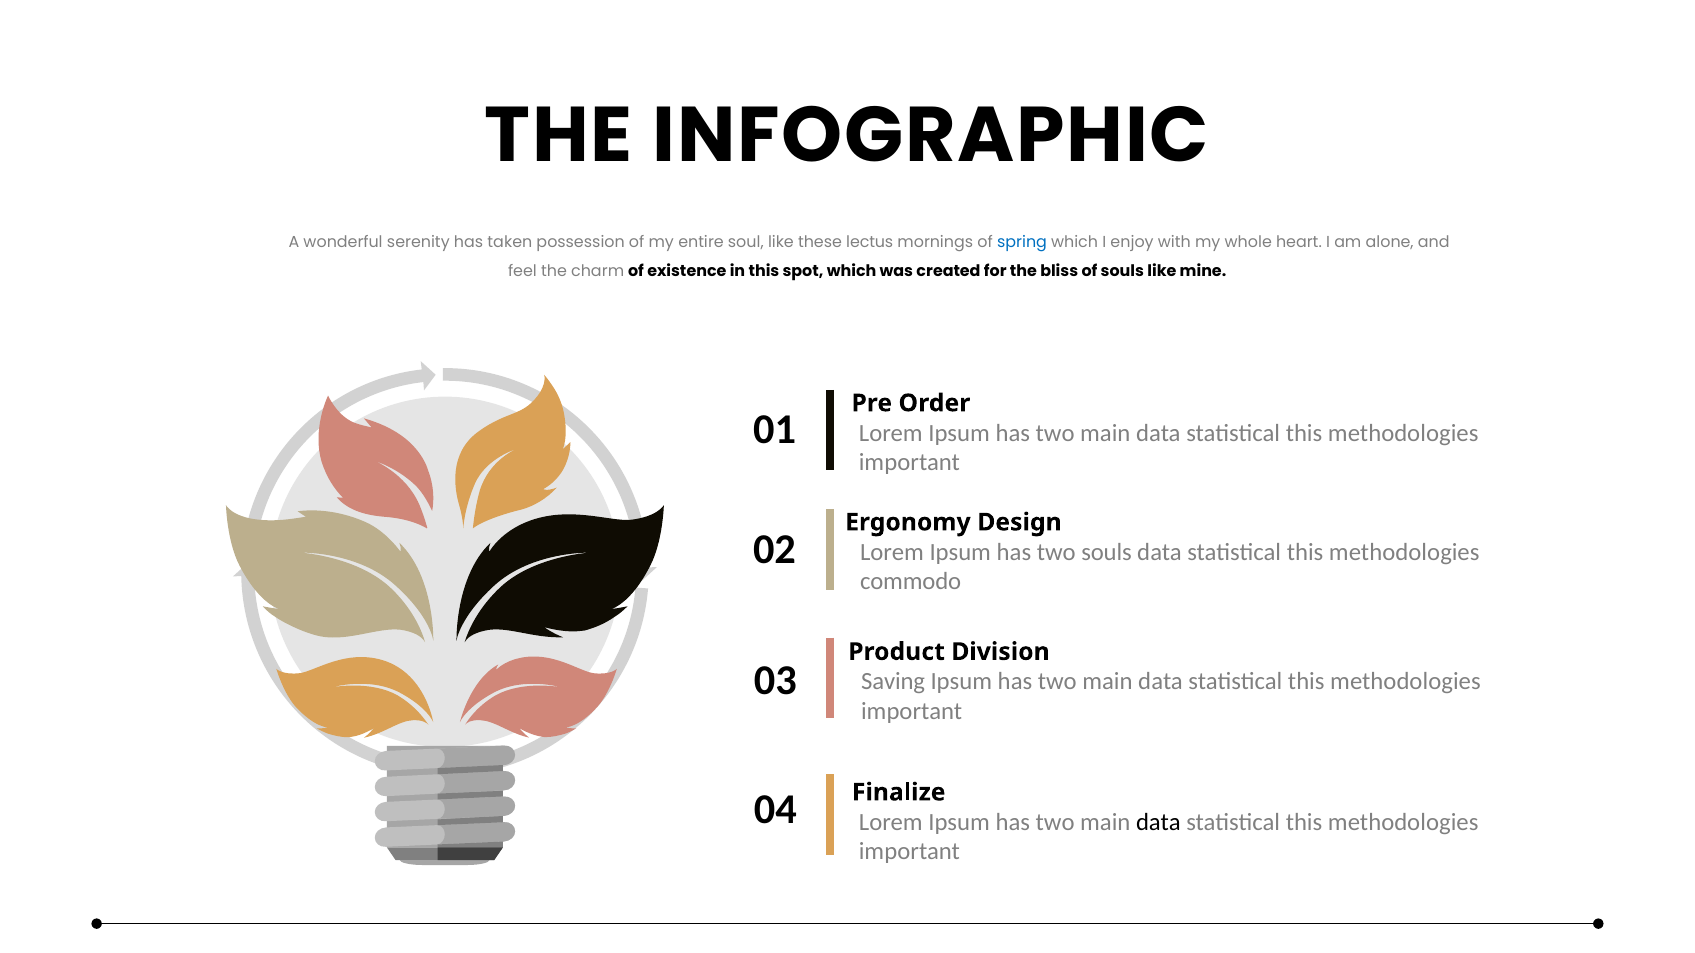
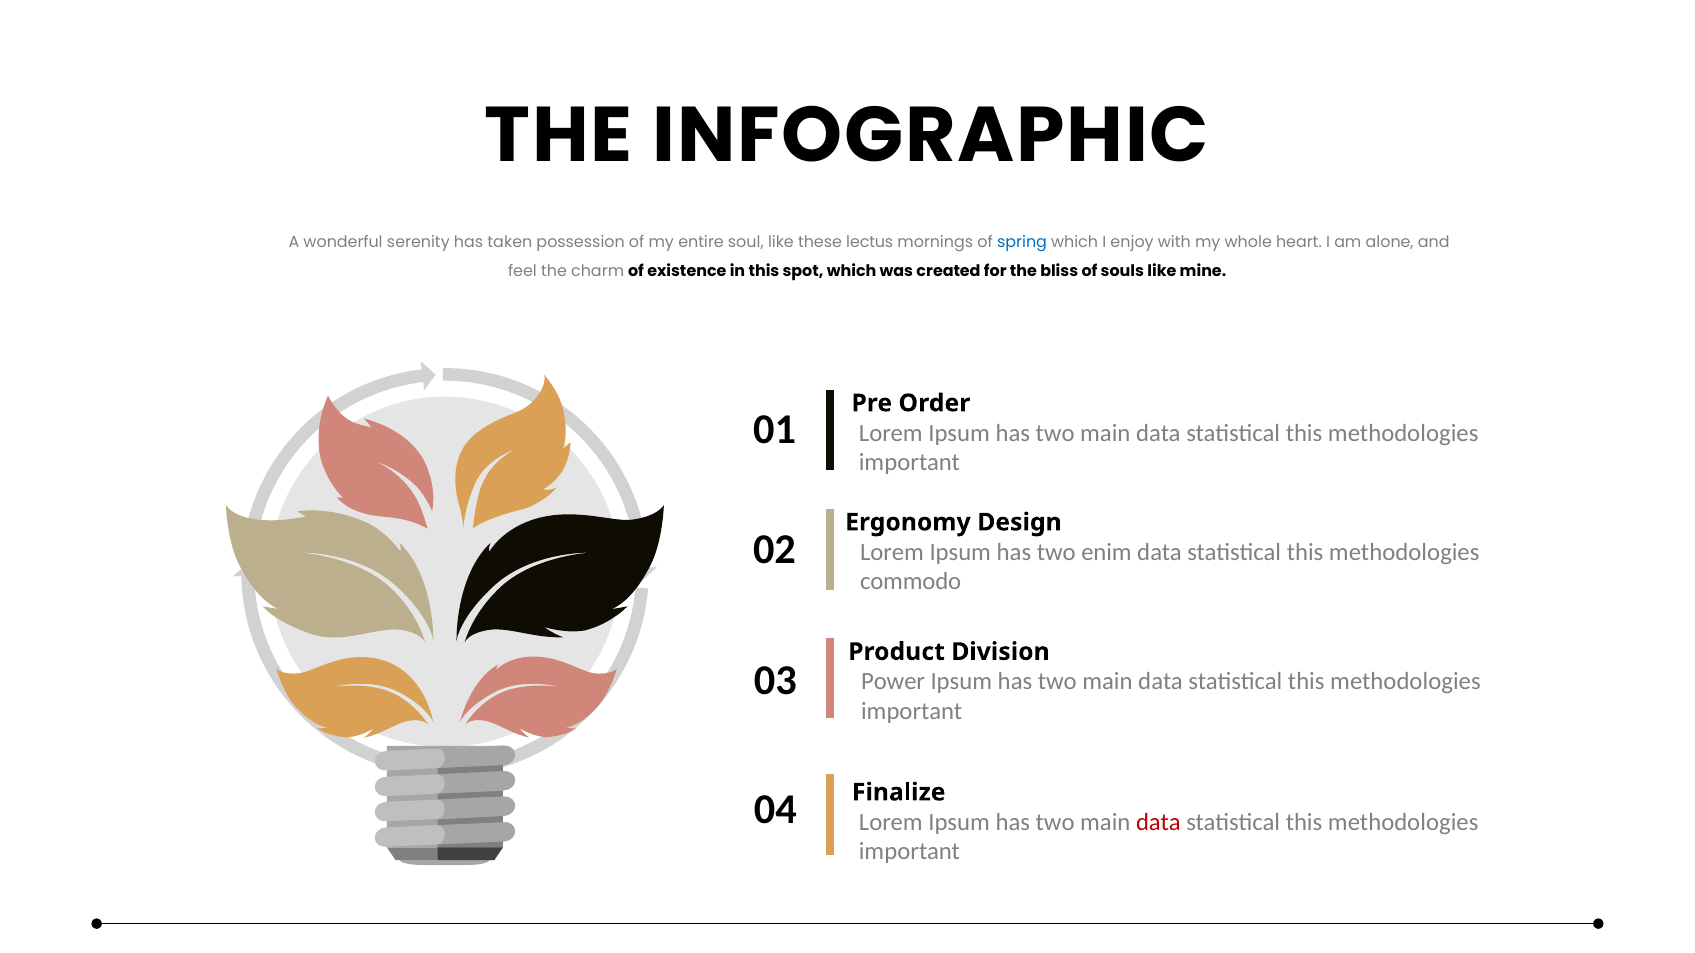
two souls: souls -> enim
Saving: Saving -> Power
data at (1158, 822) colour: black -> red
